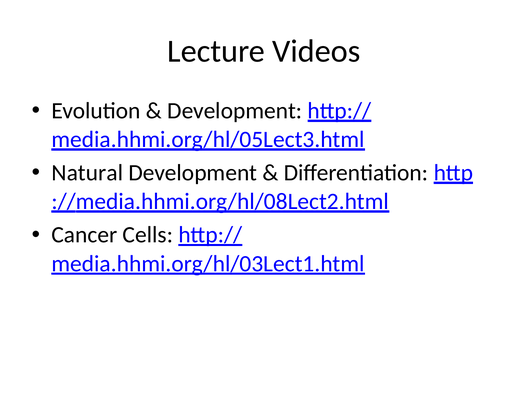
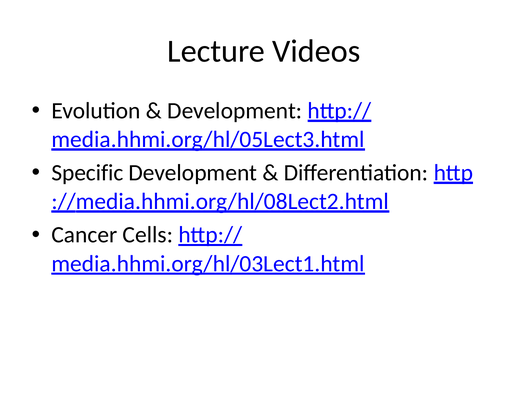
Natural: Natural -> Specific
